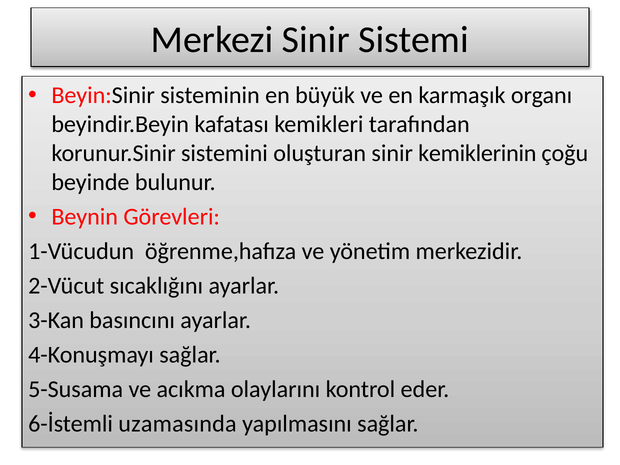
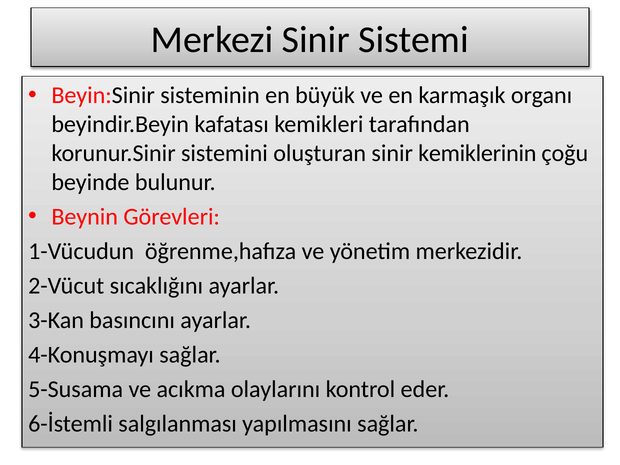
uzamasında: uzamasında -> salgılanması
